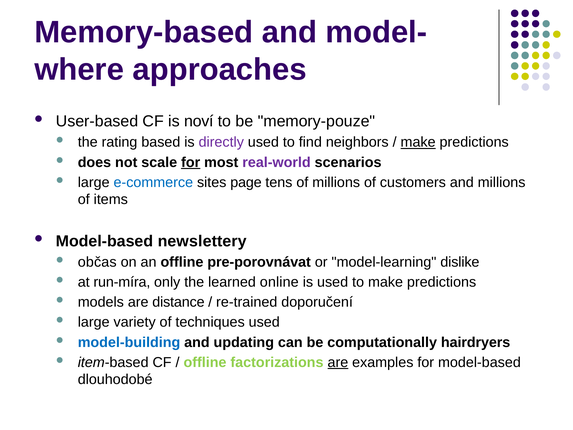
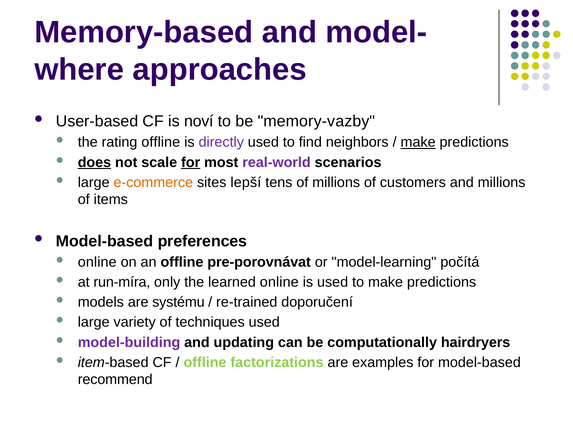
memory-pouze: memory-pouze -> memory-vazby
rating based: based -> offline
does underline: none -> present
e-commerce colour: blue -> orange
page: page -> lepší
newslettery: newslettery -> preferences
občas at (97, 262): občas -> online
dislike: dislike -> počítá
distance: distance -> systému
model-building colour: blue -> purple
are at (338, 362) underline: present -> none
dlouhodobé: dlouhodobé -> recommend
